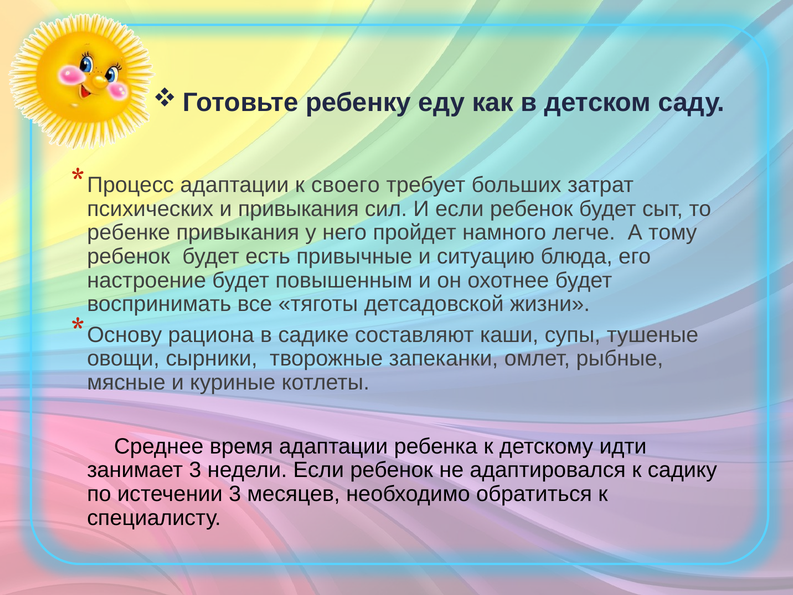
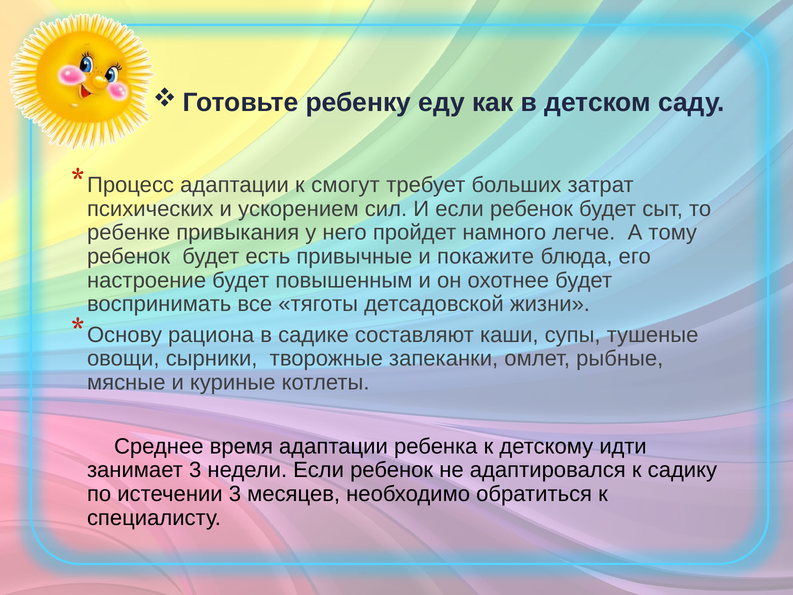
своего: своего -> смогут
и привыкания: привыкания -> ускорением
ситуацию: ситуацию -> покажите
